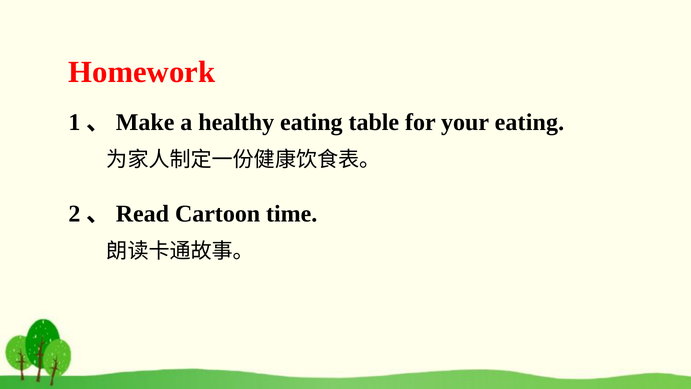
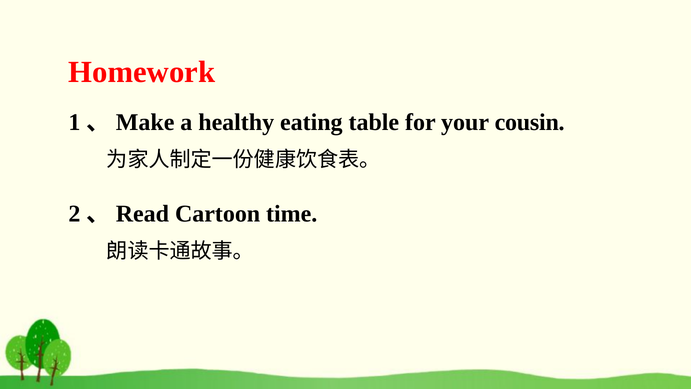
your eating: eating -> cousin
